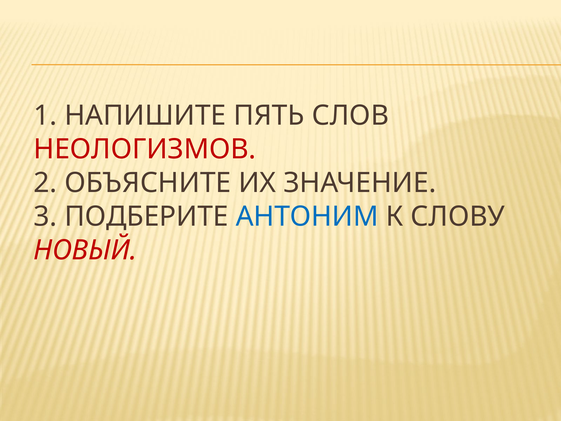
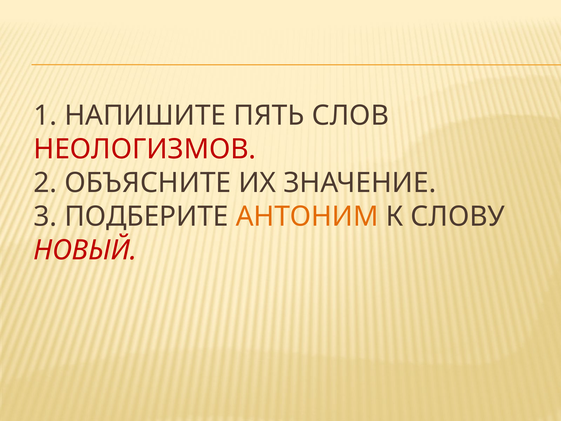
АНТОНИМ colour: blue -> orange
